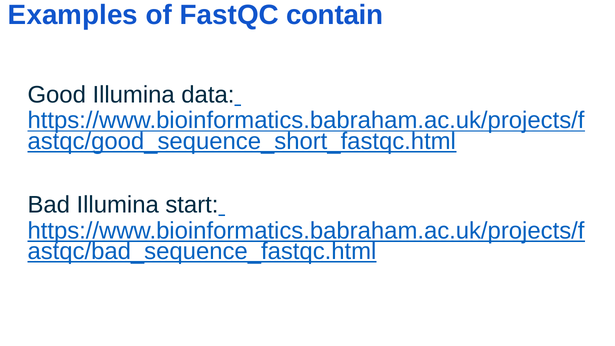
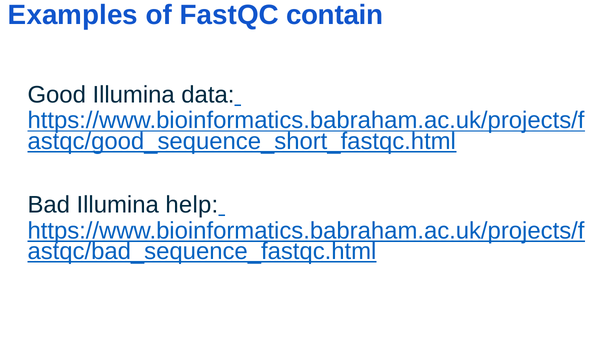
start: start -> help
